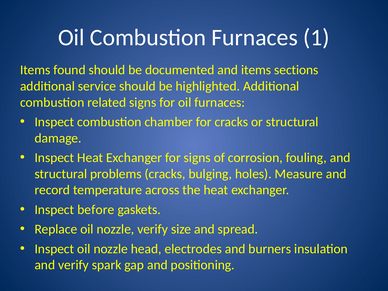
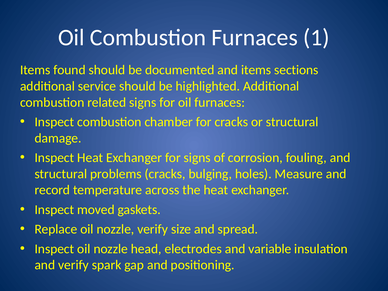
before: before -> moved
burners: burners -> variable
